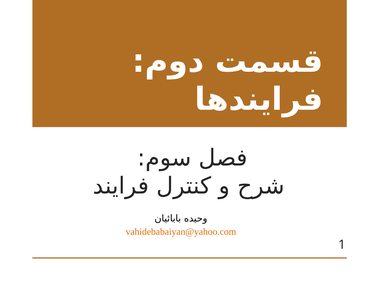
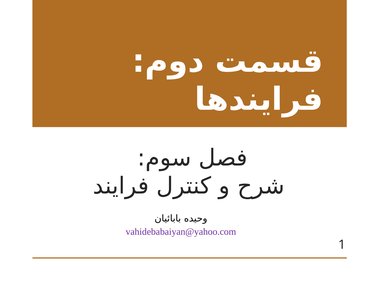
vahidebabaiyan@yahoo.com colour: orange -> purple
